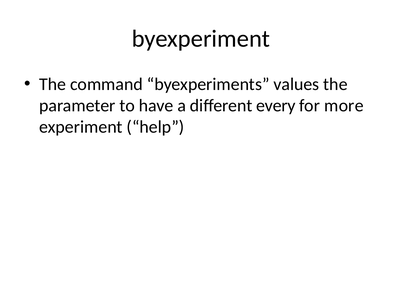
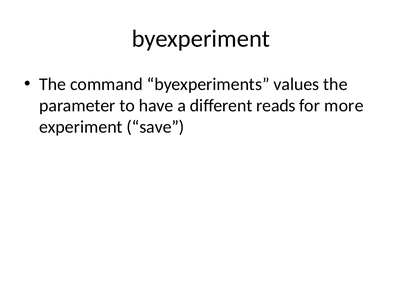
every: every -> reads
help: help -> save
